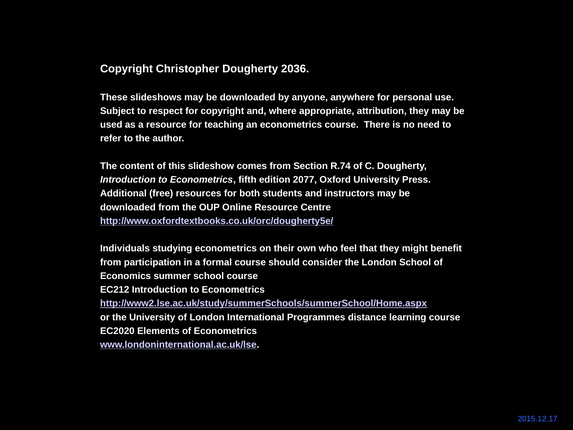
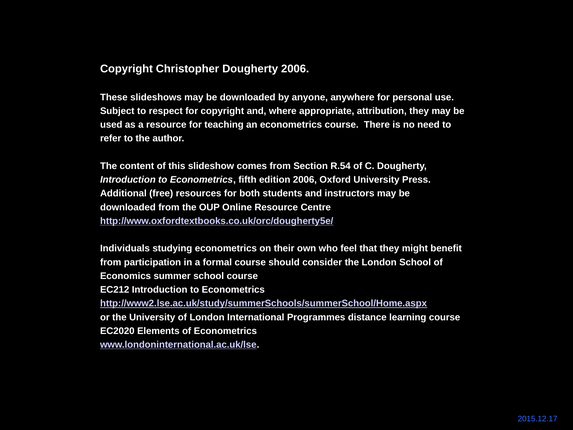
Dougherty 2036: 2036 -> 2006
R.74: R.74 -> R.54
edition 2077: 2077 -> 2006
